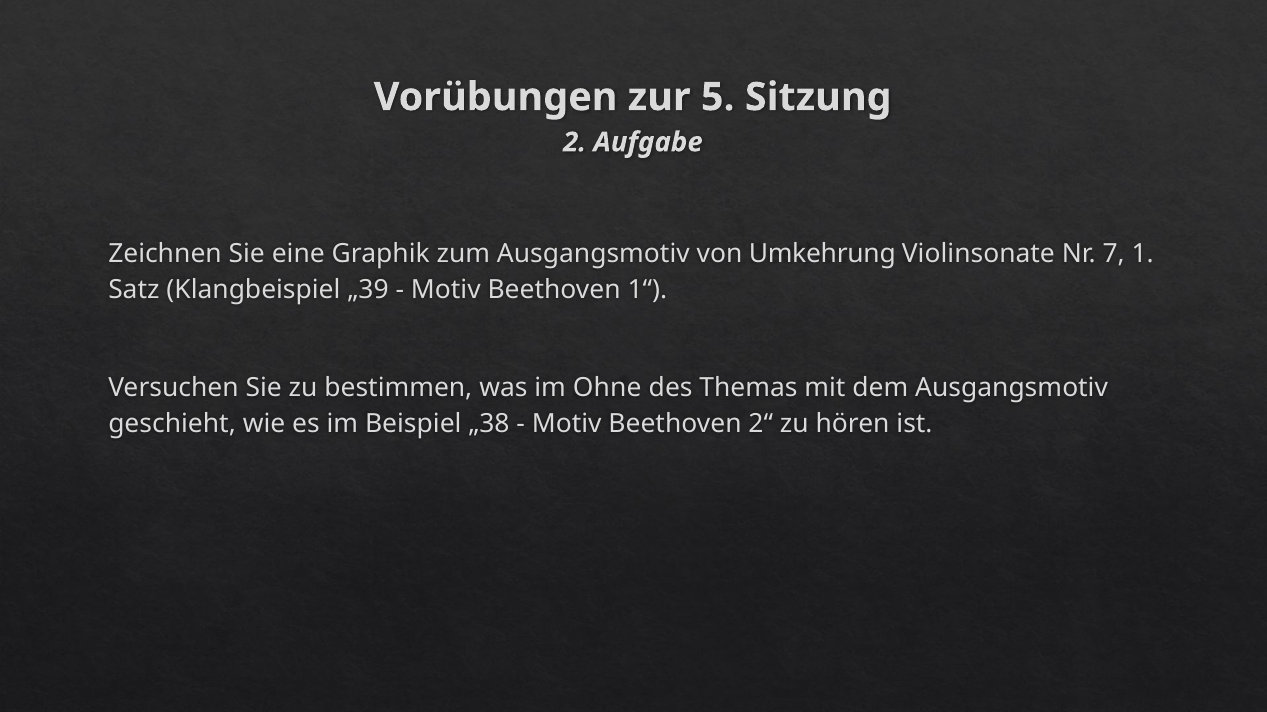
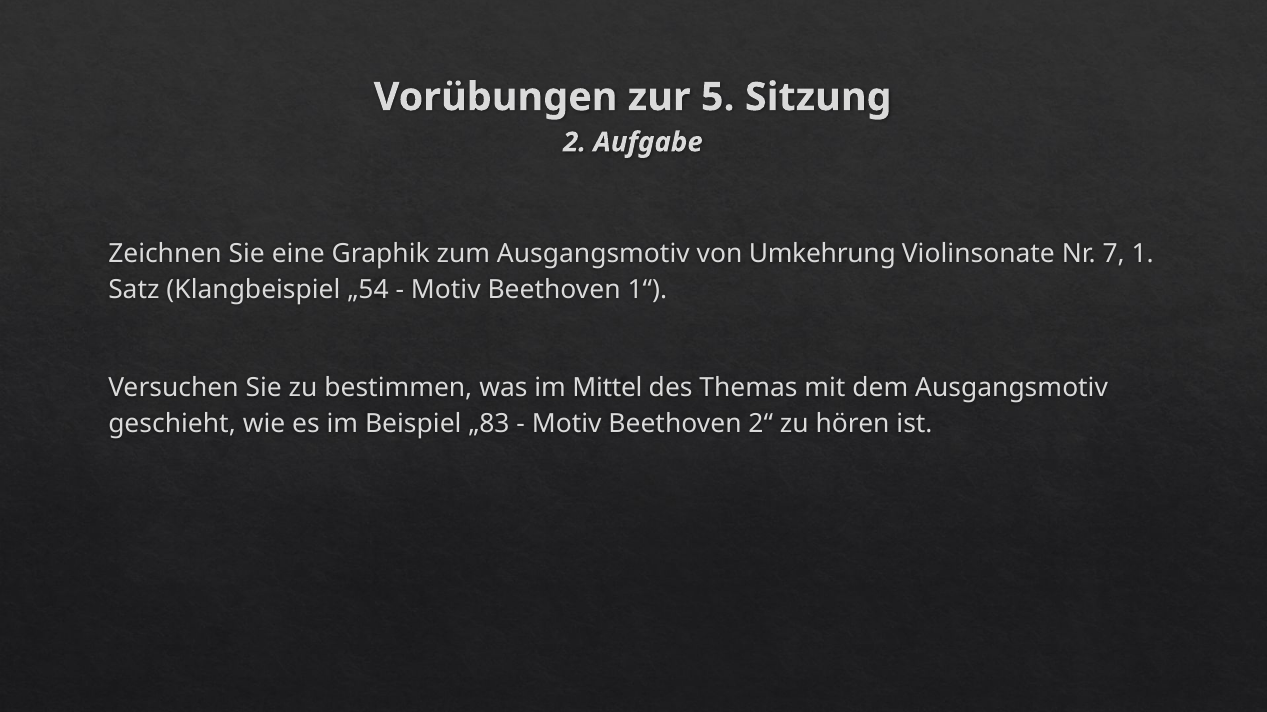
„39: „39 -> „54
Ohne: Ohne -> Mittel
„38: „38 -> „83
